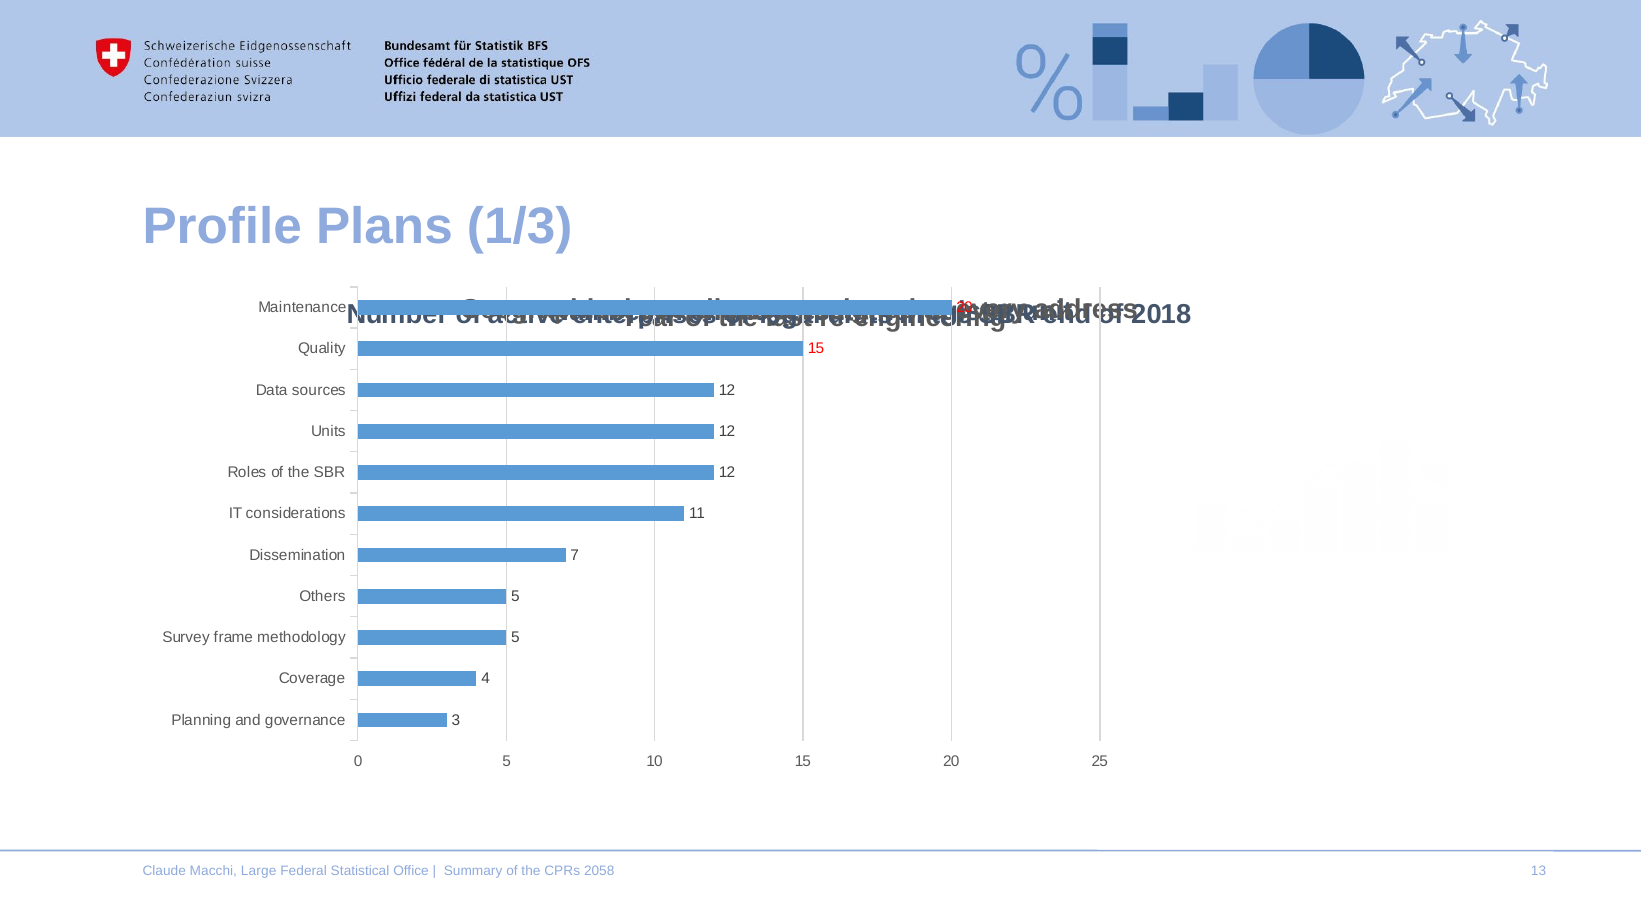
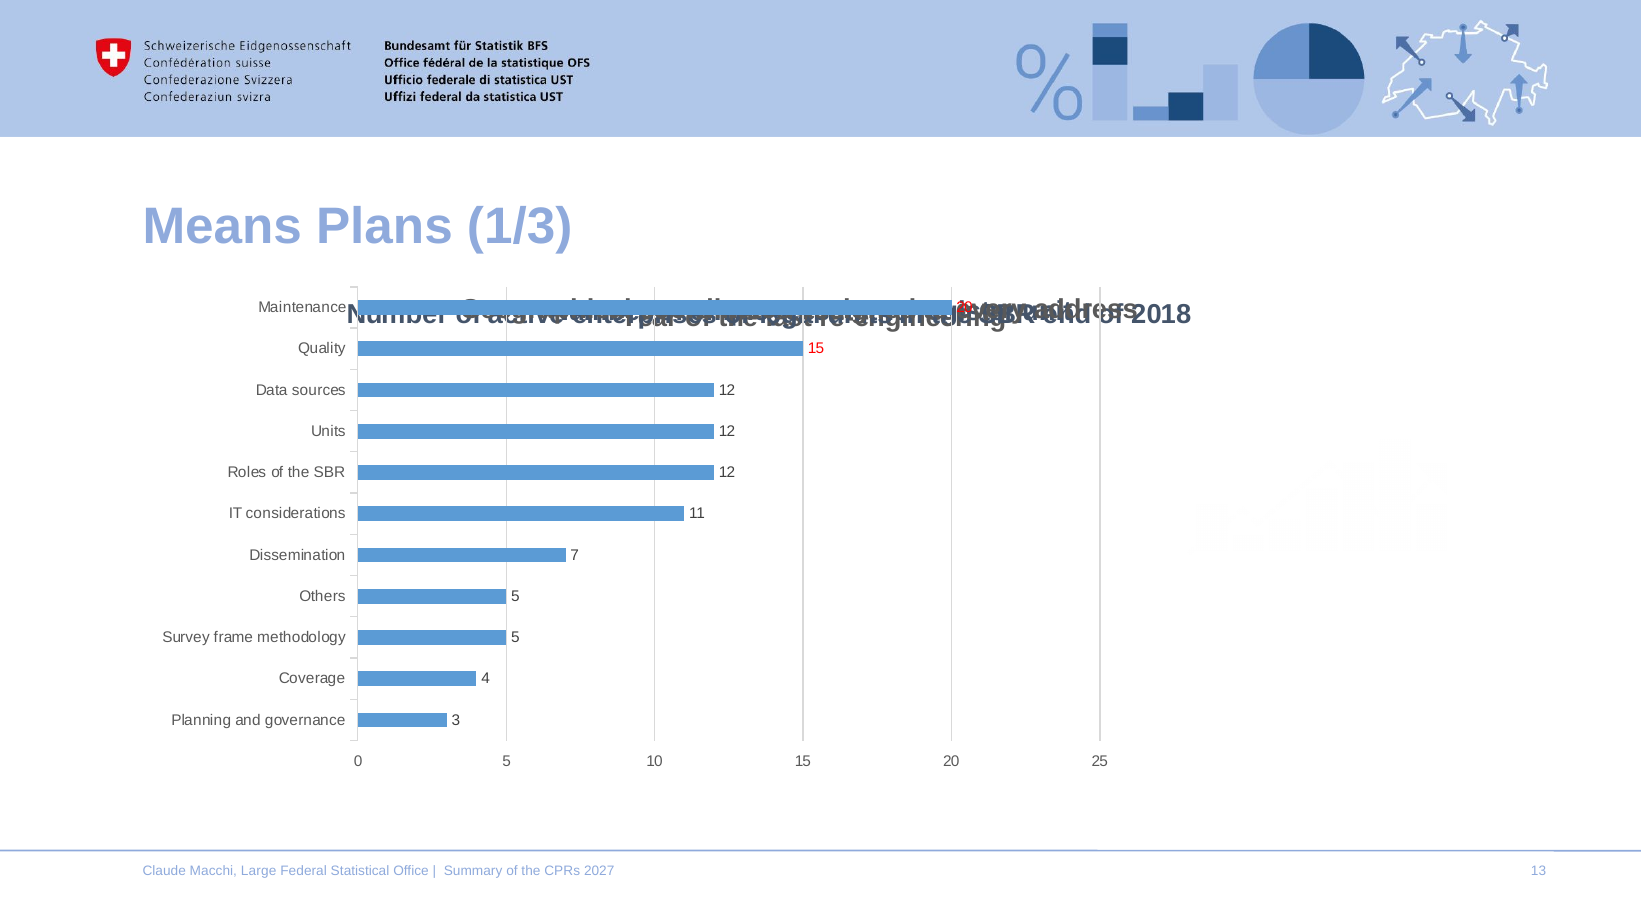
Profile: Profile -> Means
2058: 2058 -> 2027
